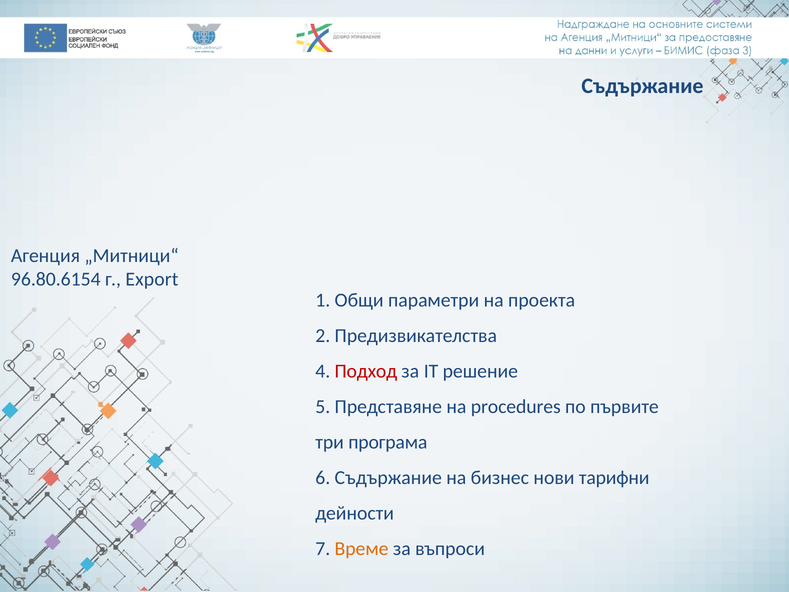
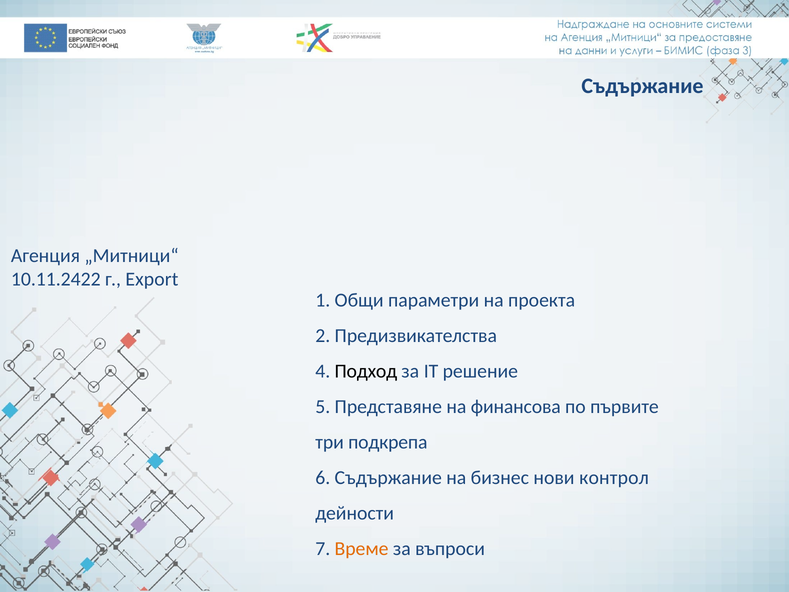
96.80.6154: 96.80.6154 -> 10.11.2422
Подход colour: red -> black
procedures: procedures -> финансова
програма: програма -> подкрепа
тарифни: тарифни -> контрол
